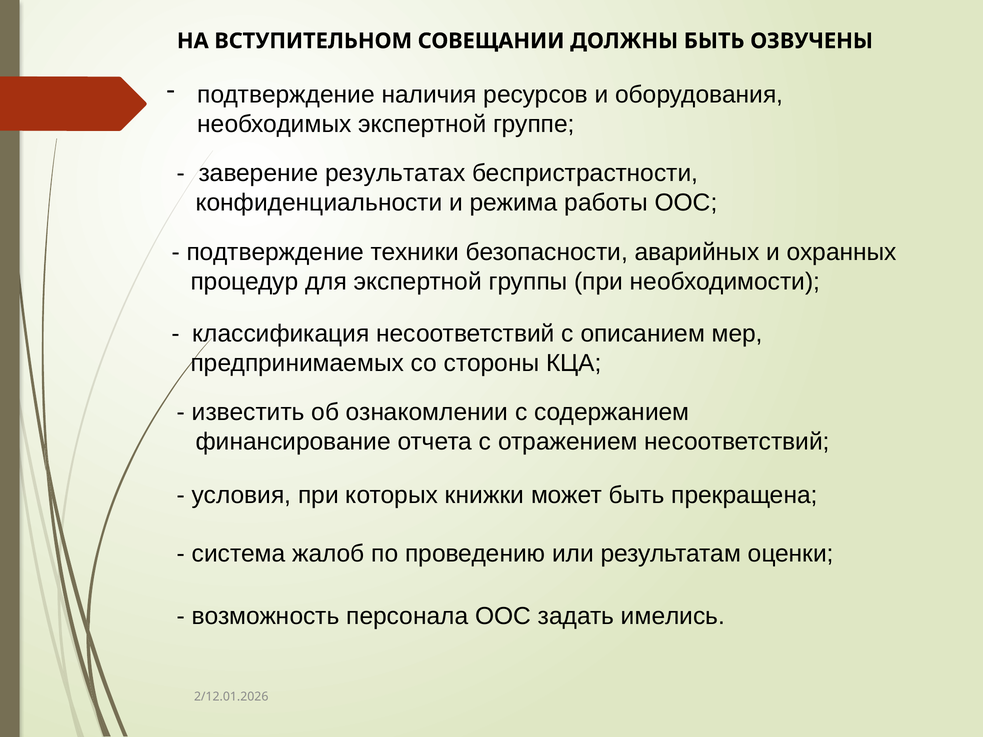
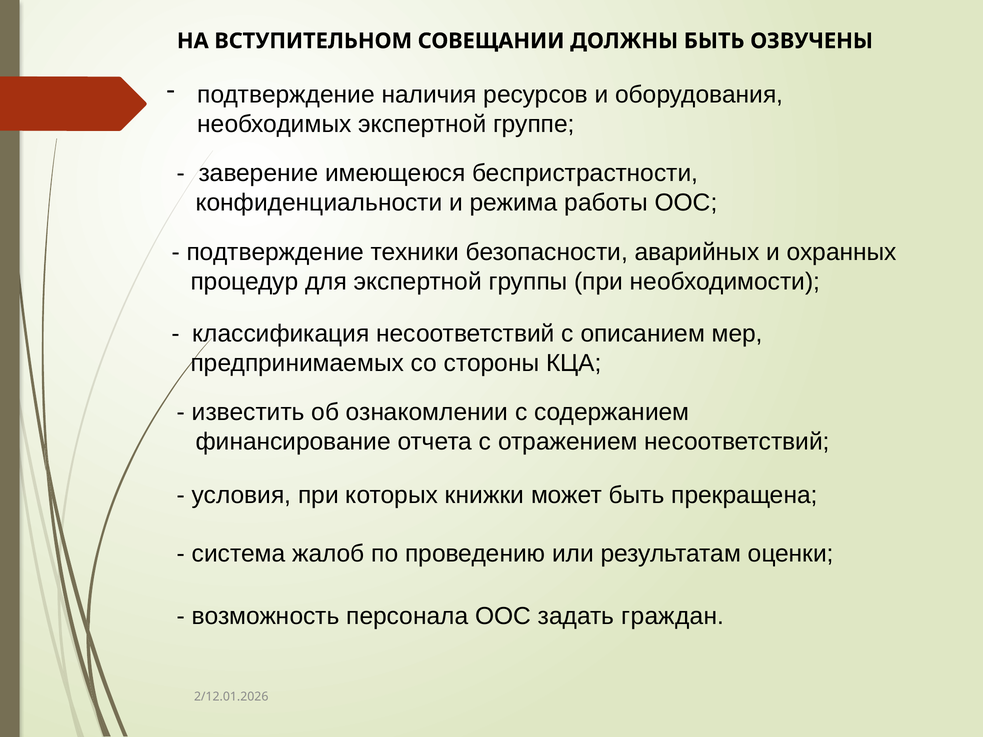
результатах: результатах -> имеющеюся
имелись: имелись -> граждан
